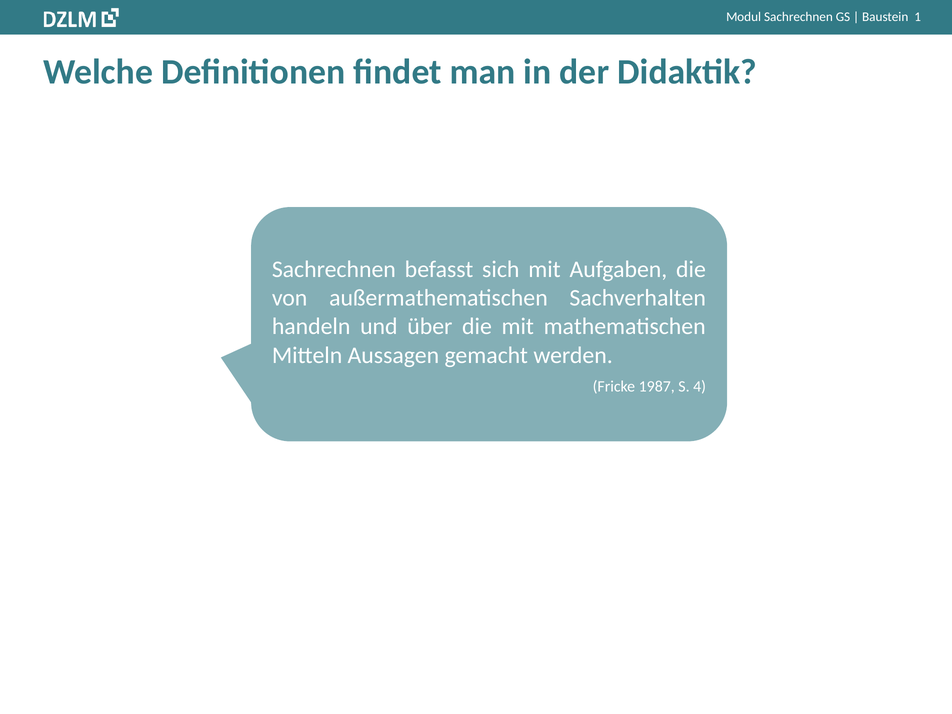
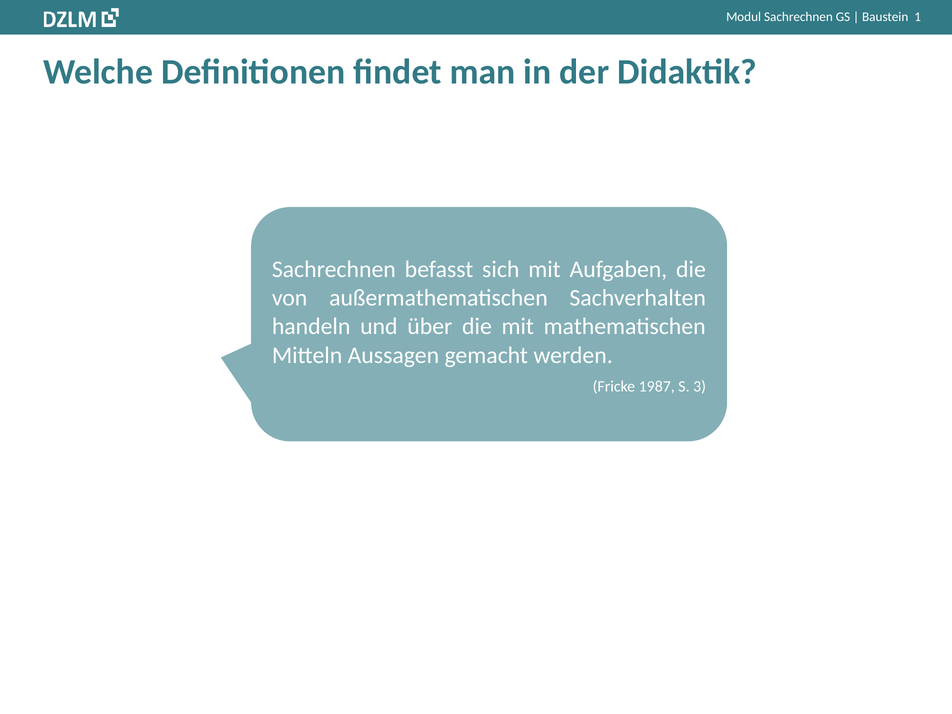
4: 4 -> 3
